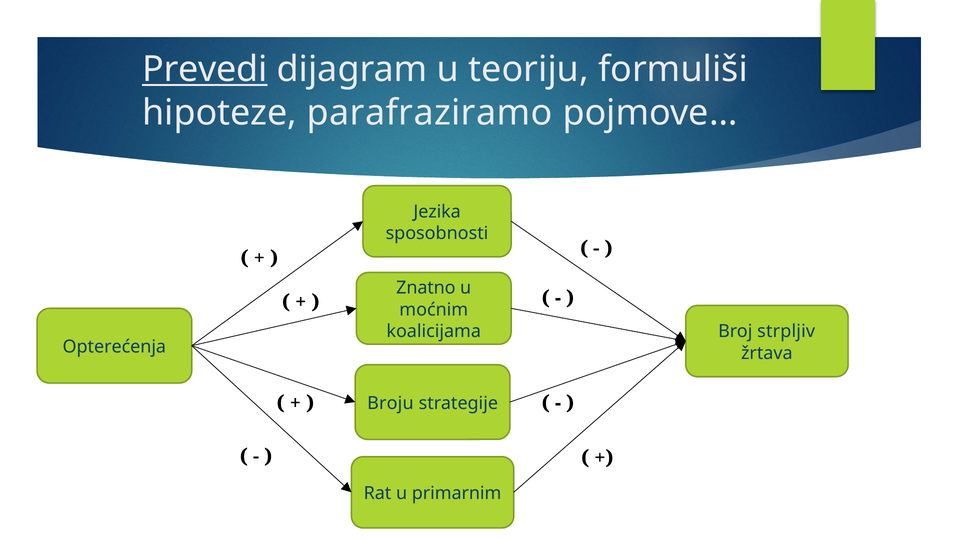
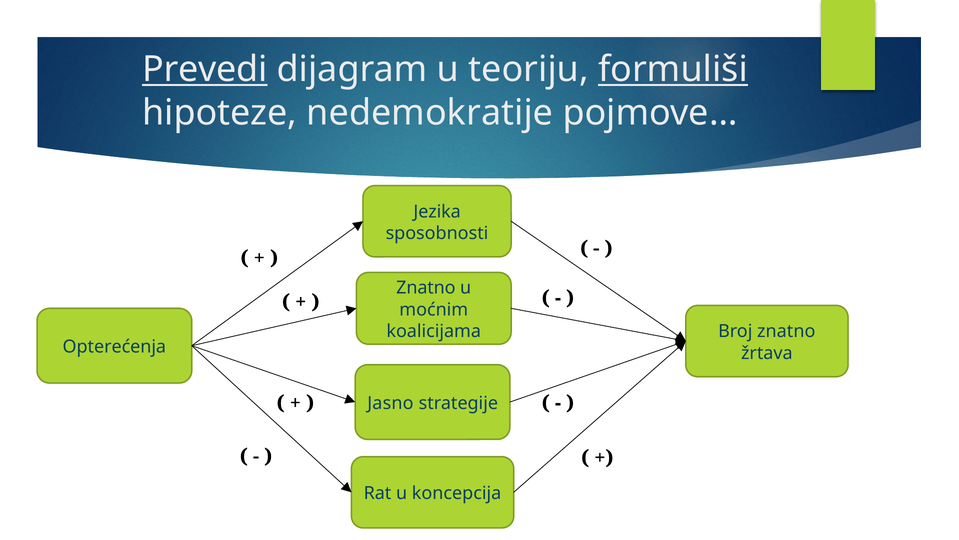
formuliši underline: none -> present
parafraziramo: parafraziramo -> nedemokratije
Broj strpljiv: strpljiv -> znatno
Broju: Broju -> Jasno
primarnim: primarnim -> koncepcija
